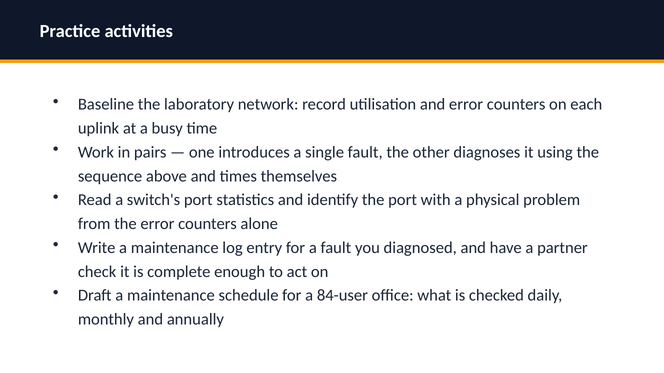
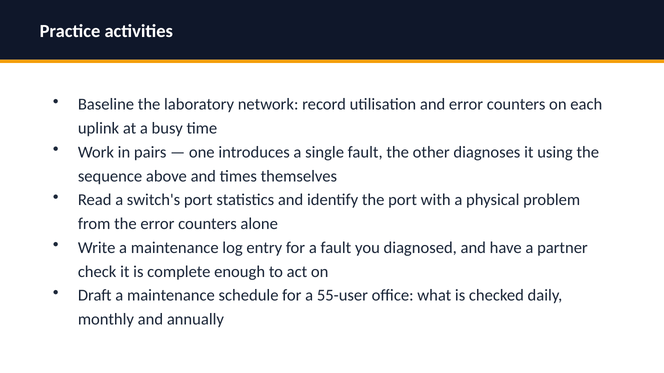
84-user: 84-user -> 55-user
